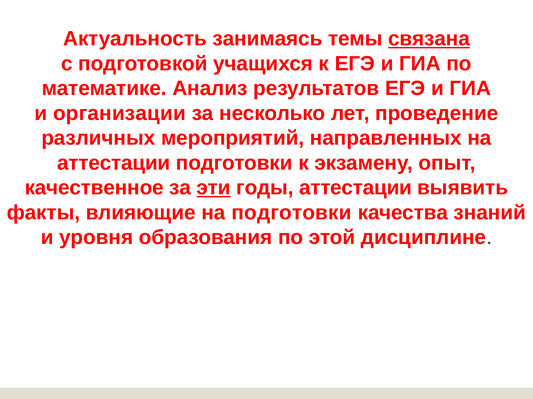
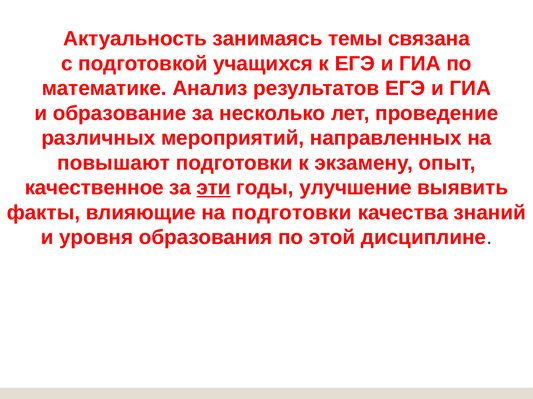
связана underline: present -> none
организации: организации -> образование
аттестации at (114, 163): аттестации -> повышают
годы аттестации: аттестации -> улучшение
